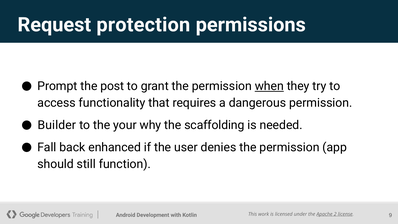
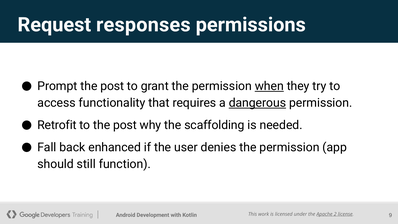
protection: protection -> responses
dangerous underline: none -> present
Builder: Builder -> Retrofit
to the your: your -> post
